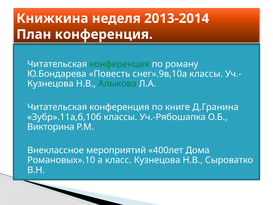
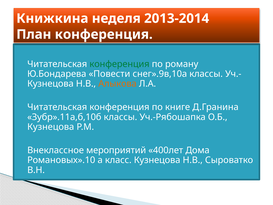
Повесть: Повесть -> Повести
Алыкова colour: green -> orange
Викторина at (51, 127): Викторина -> Кузнецова
